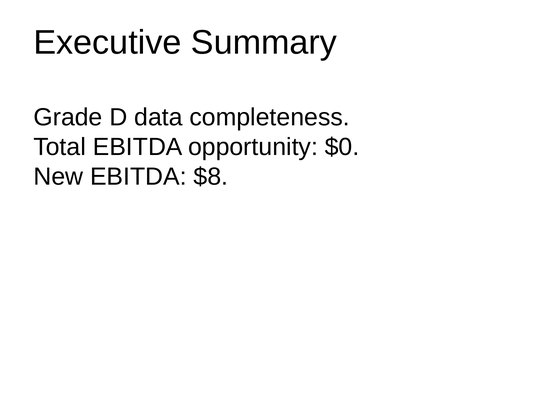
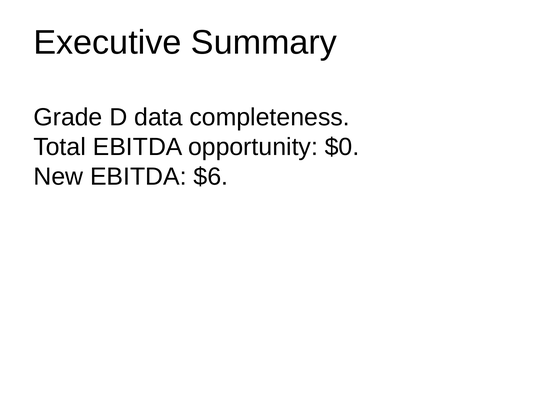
$8: $8 -> $6
